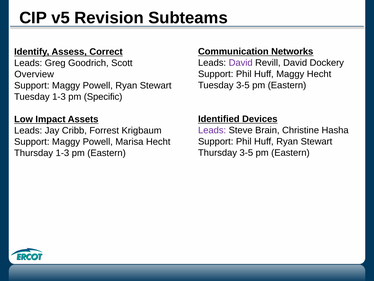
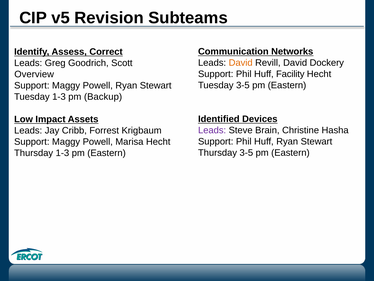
David at (241, 63) colour: purple -> orange
Huff Maggy: Maggy -> Facility
Specific: Specific -> Backup
